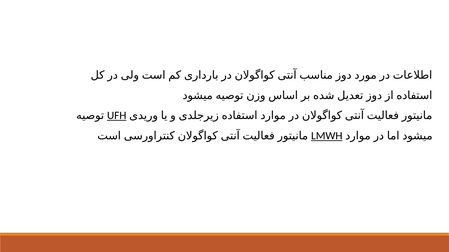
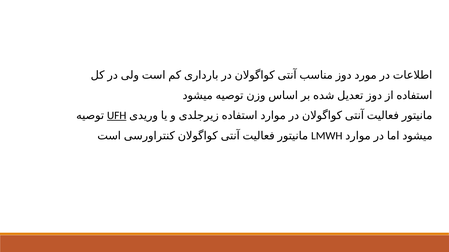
LMWH underline: present -> none
